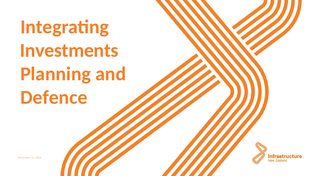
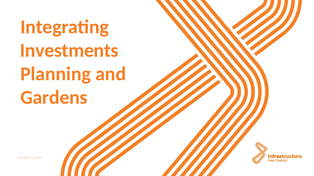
Defence: Defence -> Gardens
